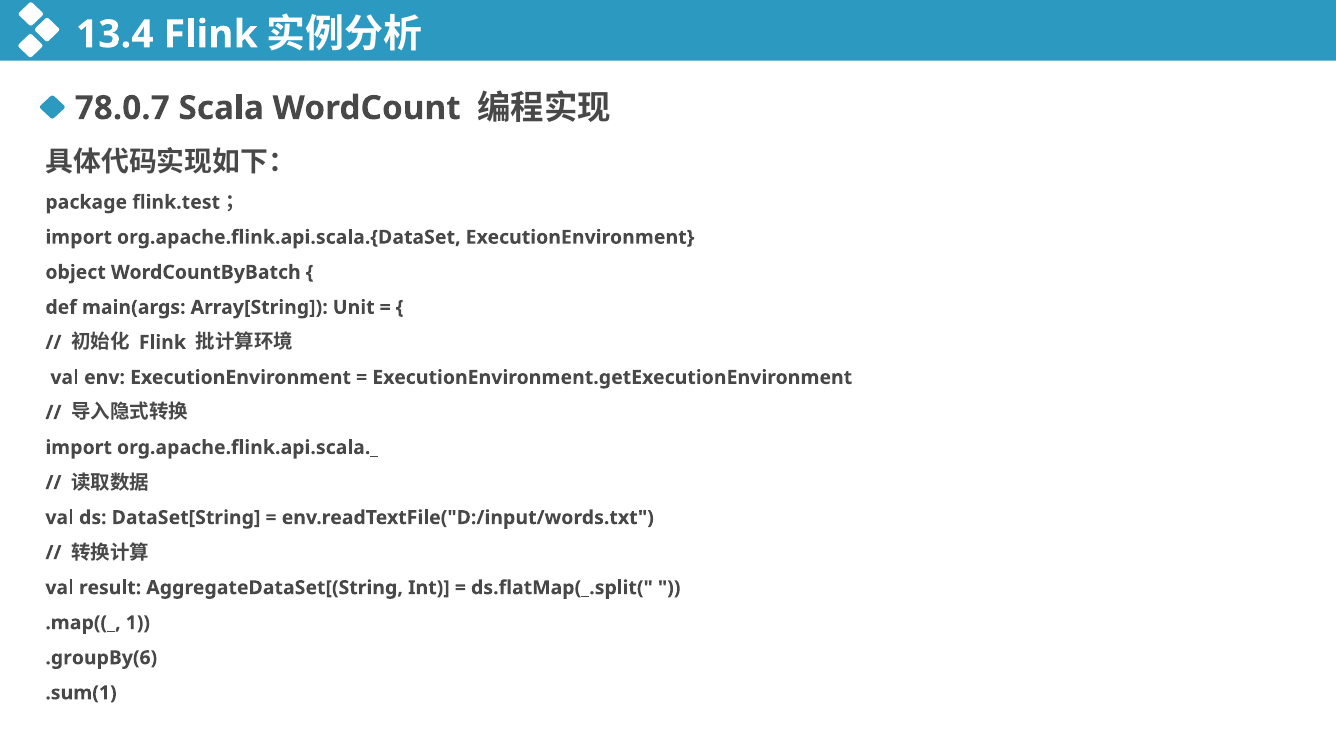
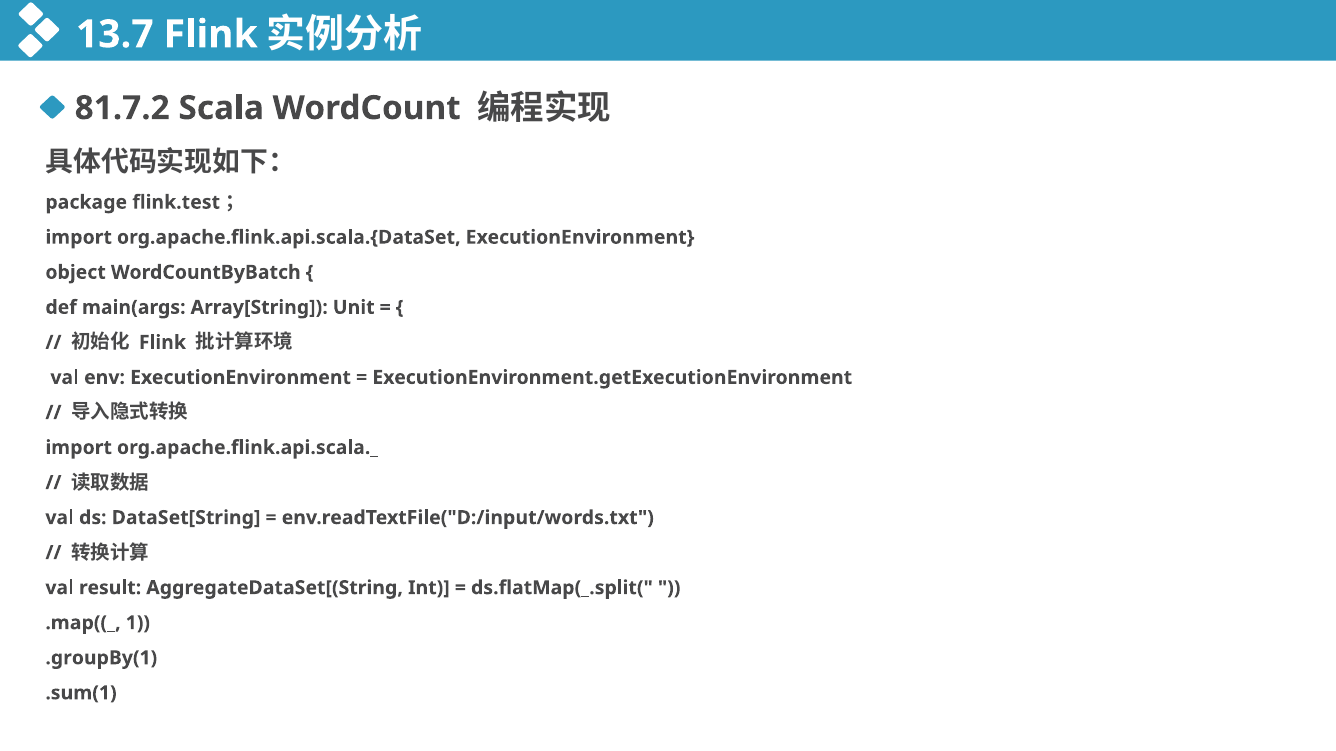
13.4: 13.4 -> 13.7
78.0.7: 78.0.7 -> 81.7.2
.groupBy(6: .groupBy(6 -> .groupBy(1
